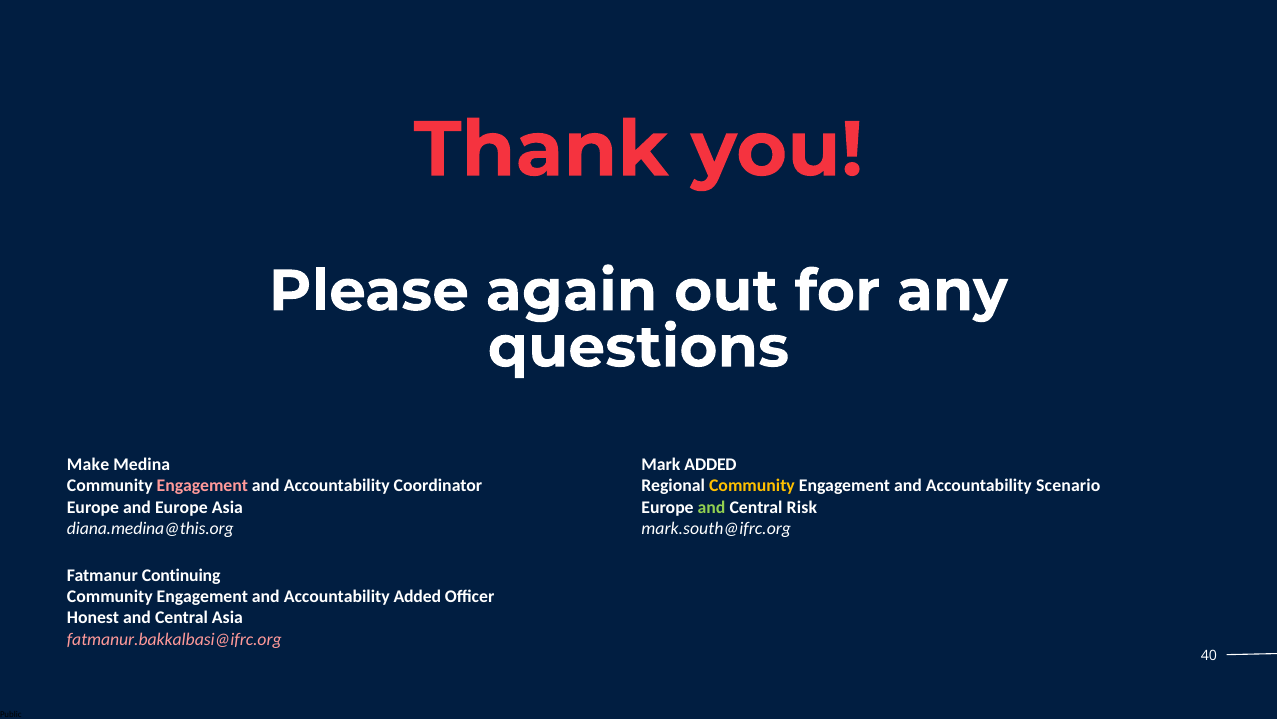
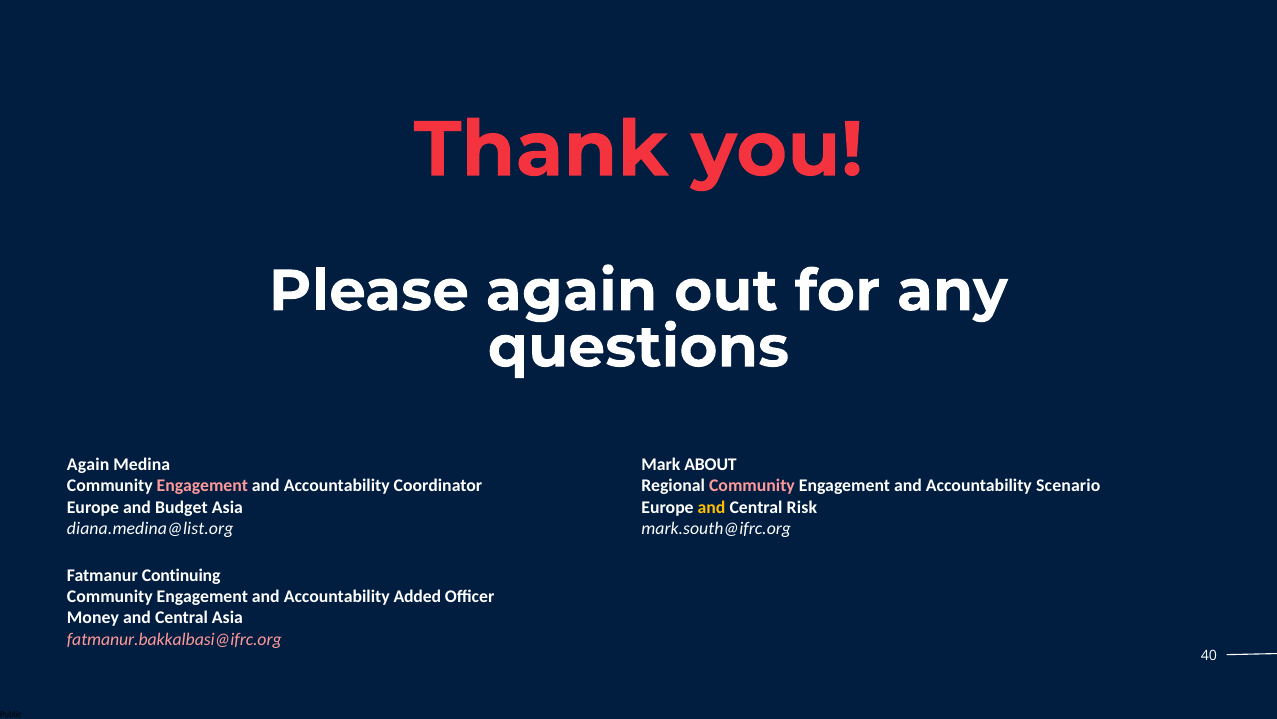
Make at (88, 464): Make -> Again
Mark ADDED: ADDED -> ABOUT
Community at (752, 486) colour: yellow -> pink
and Europe: Europe -> Budget
and at (712, 507) colour: light green -> yellow
diana.medina@this.org: diana.medina@this.org -> diana.medina@list.org
Honest: Honest -> Money
